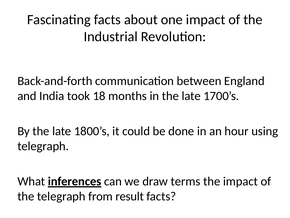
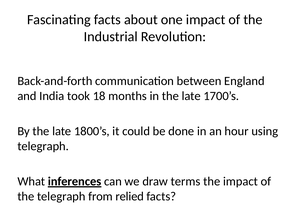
result: result -> relied
